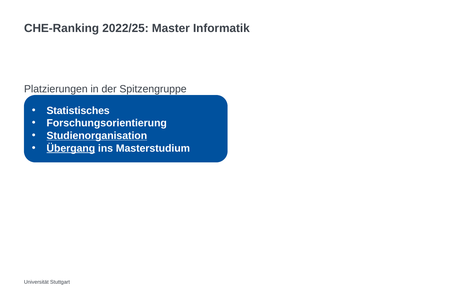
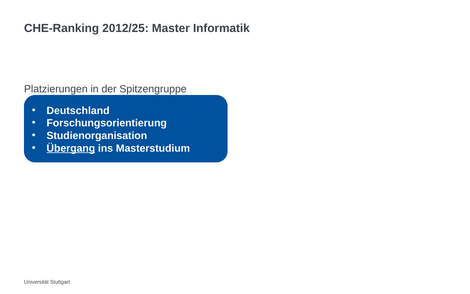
2022/25: 2022/25 -> 2012/25
Statistisches: Statistisches -> Deutschland
Studienorganisation underline: present -> none
